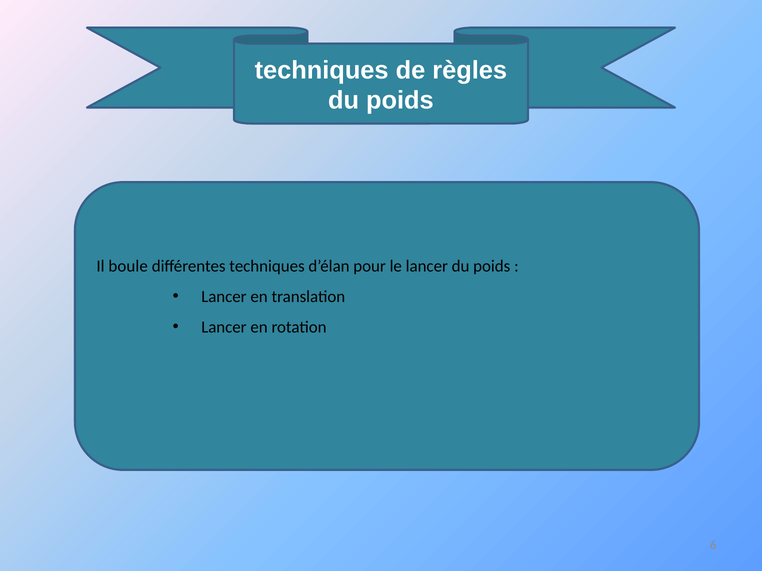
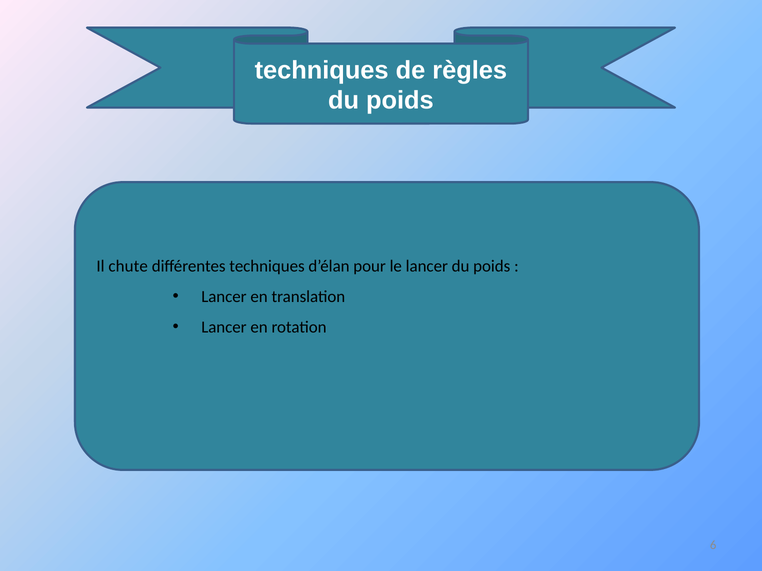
boule: boule -> chute
